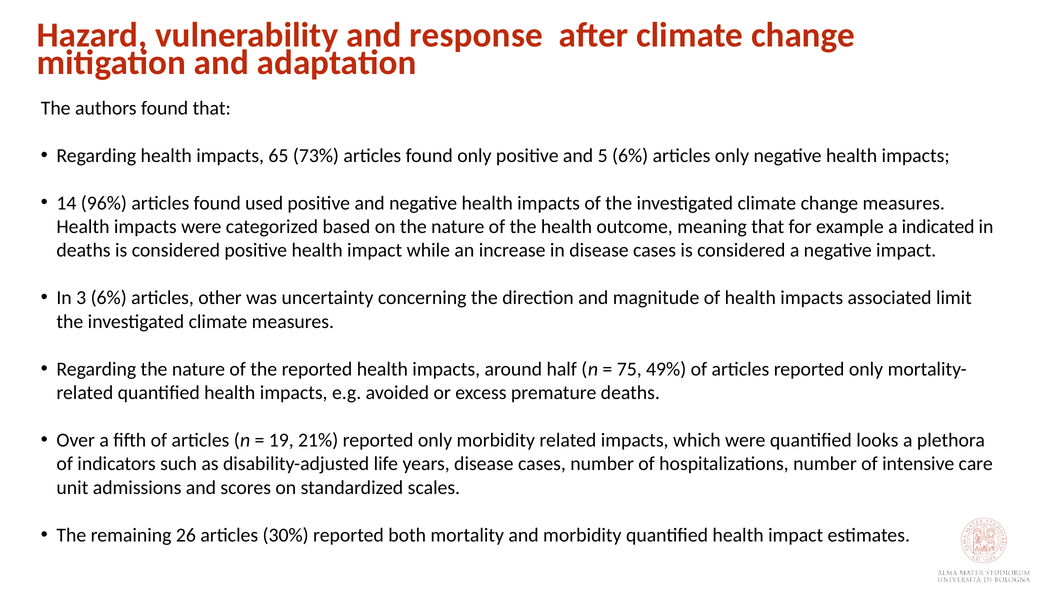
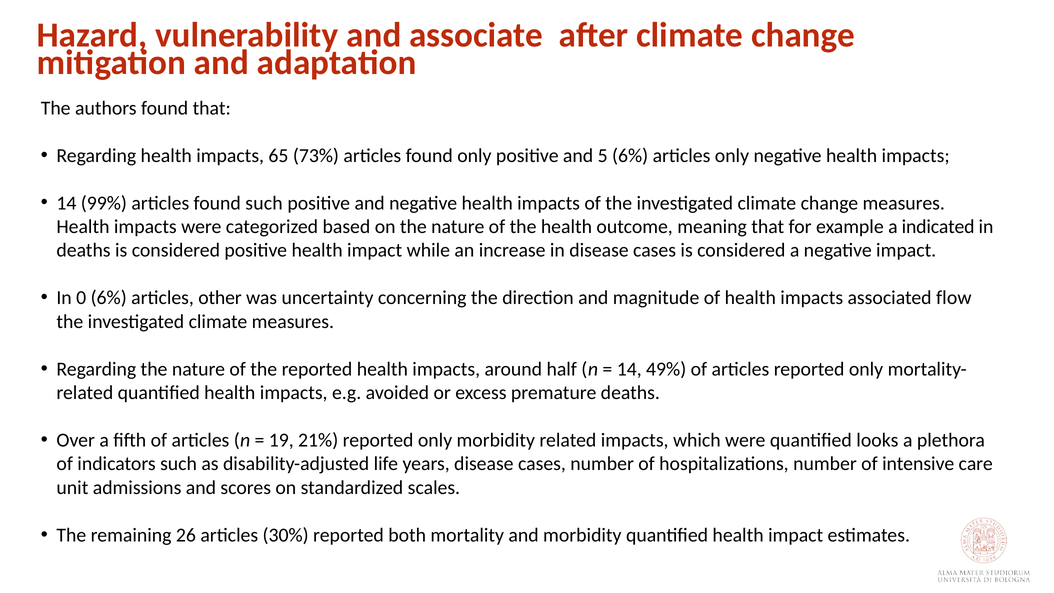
response: response -> associate
96%: 96% -> 99%
found used: used -> such
3: 3 -> 0
limit: limit -> flow
75 at (629, 369): 75 -> 14
